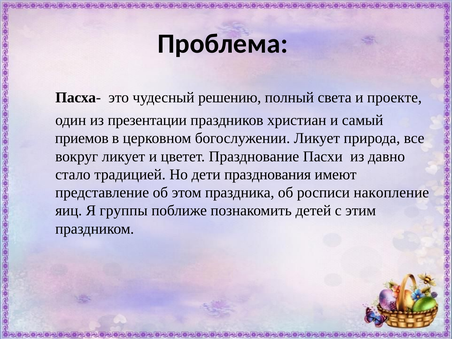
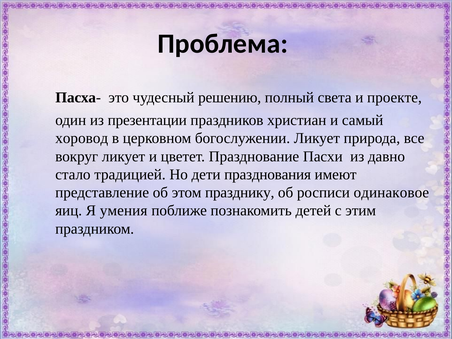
приемов: приемов -> хоровод
праздника: праздника -> празднику
накопление: накопление -> одинаковое
группы: группы -> умения
